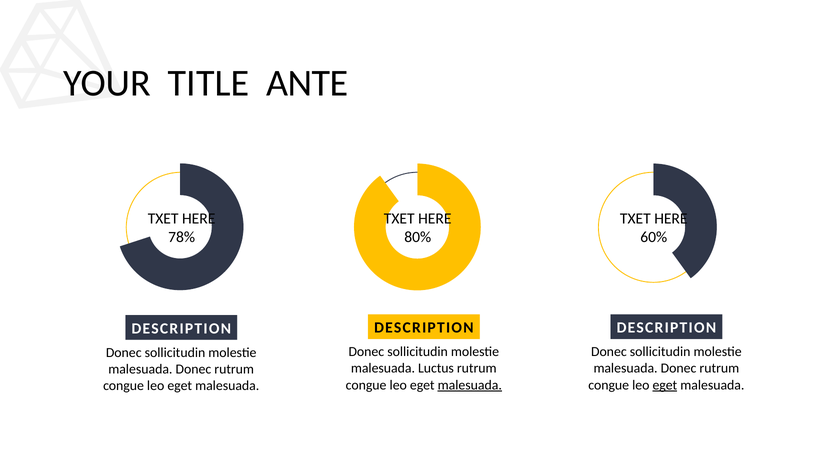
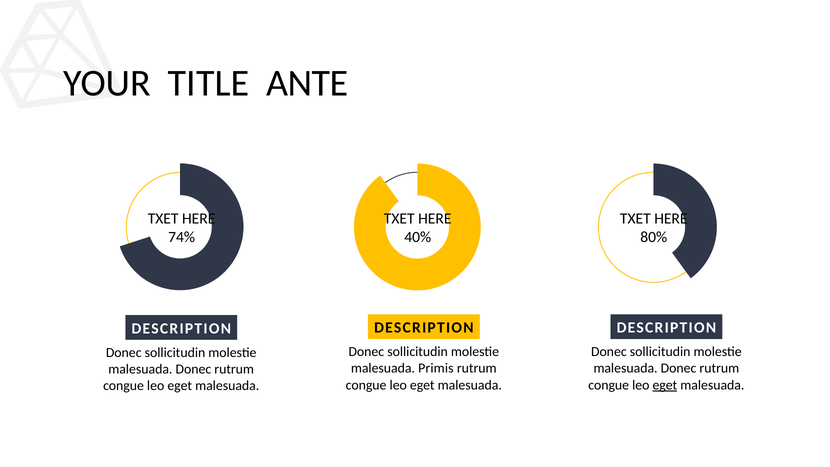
78%: 78% -> 74%
80%: 80% -> 40%
60%: 60% -> 80%
Luctus: Luctus -> Primis
malesuada at (470, 385) underline: present -> none
